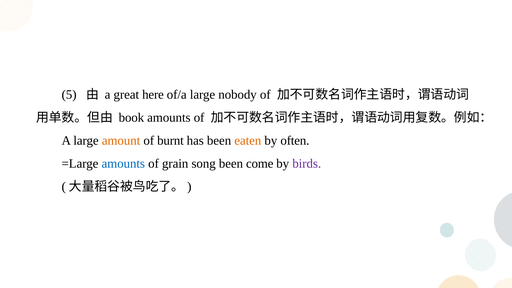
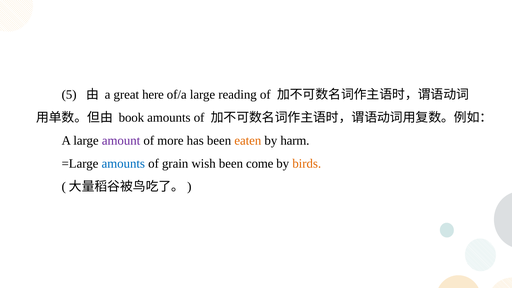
nobody: nobody -> reading
amount colour: orange -> purple
burnt: burnt -> more
often: often -> harm
song: song -> wish
birds colour: purple -> orange
